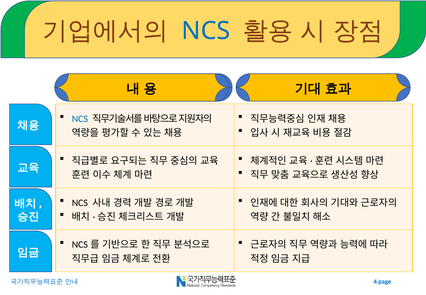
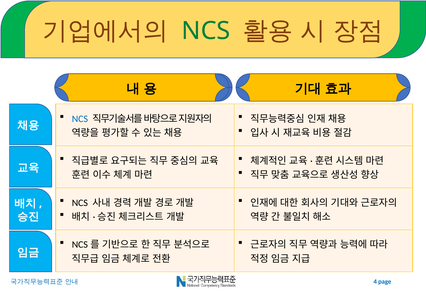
NCS at (206, 31) colour: blue -> green
